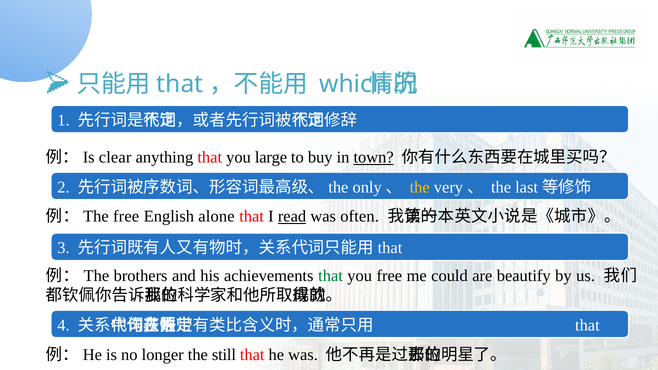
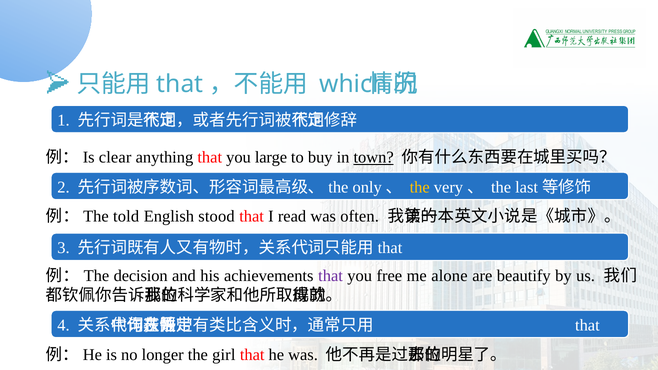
The free: free -> told
alone: alone -> stood
read underline: present -> none
brothers: brothers -> decision
that at (331, 276) colour: green -> purple
could: could -> alone
still: still -> girl
